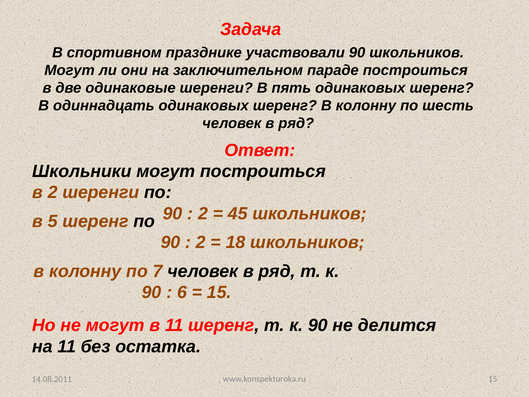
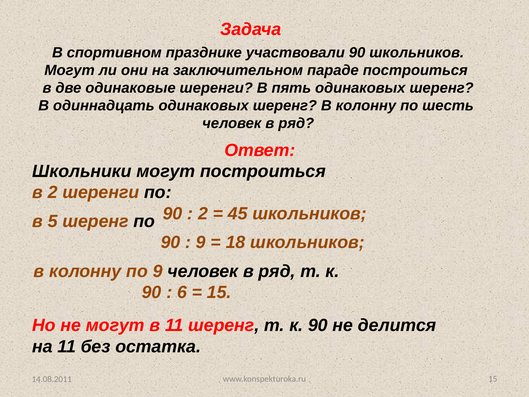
2 at (201, 242): 2 -> 9
по 7: 7 -> 9
